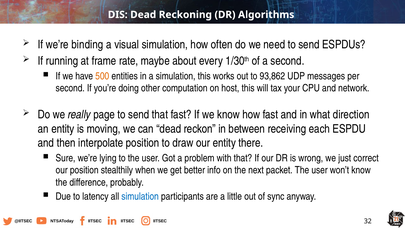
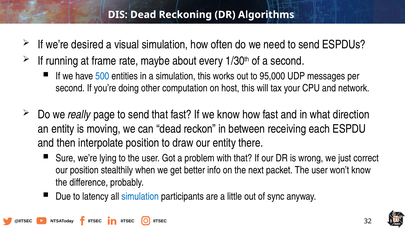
binding: binding -> desired
500 colour: orange -> blue
93,862: 93,862 -> 95,000
